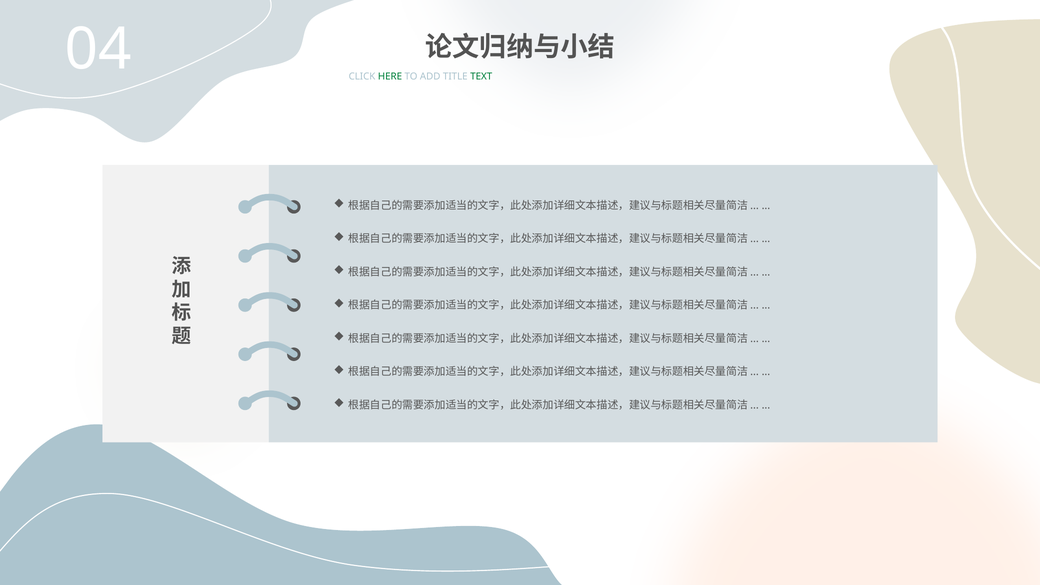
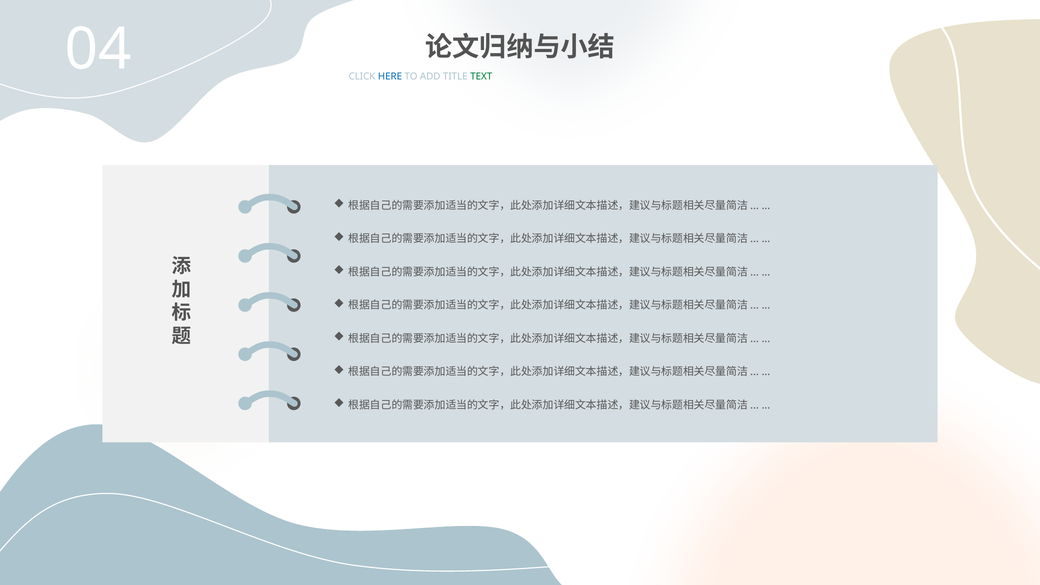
HERE colour: green -> blue
